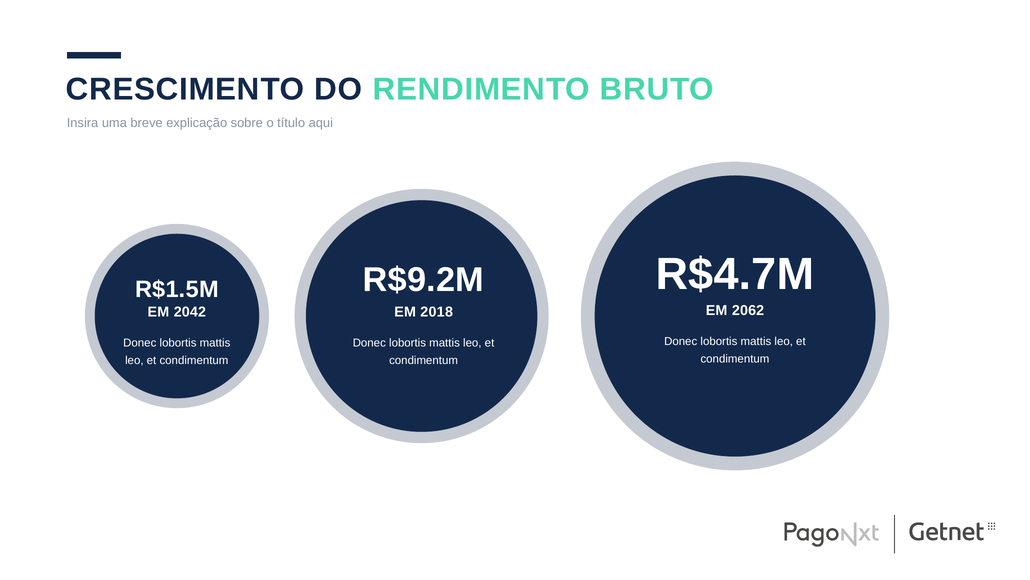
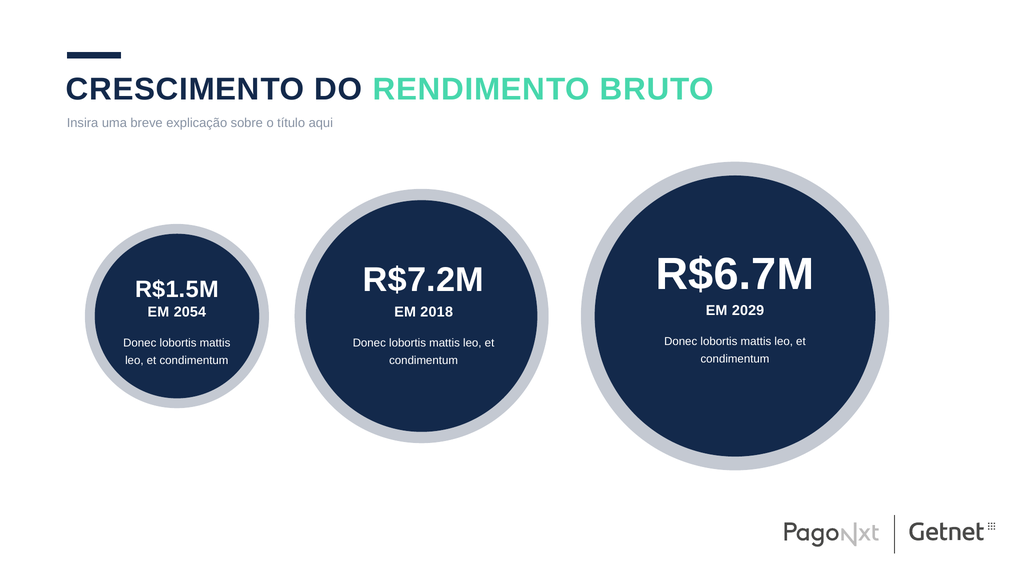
R$4.7M: R$4.7M -> R$6.7M
R$9.2M: R$9.2M -> R$7.2M
2062: 2062 -> 2029
2042: 2042 -> 2054
